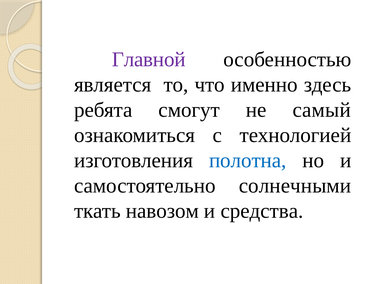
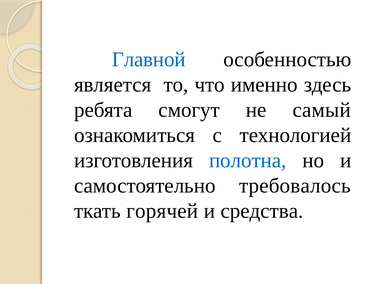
Главной colour: purple -> blue
солнечными: солнечными -> требовалось
навозом: навозом -> горячей
